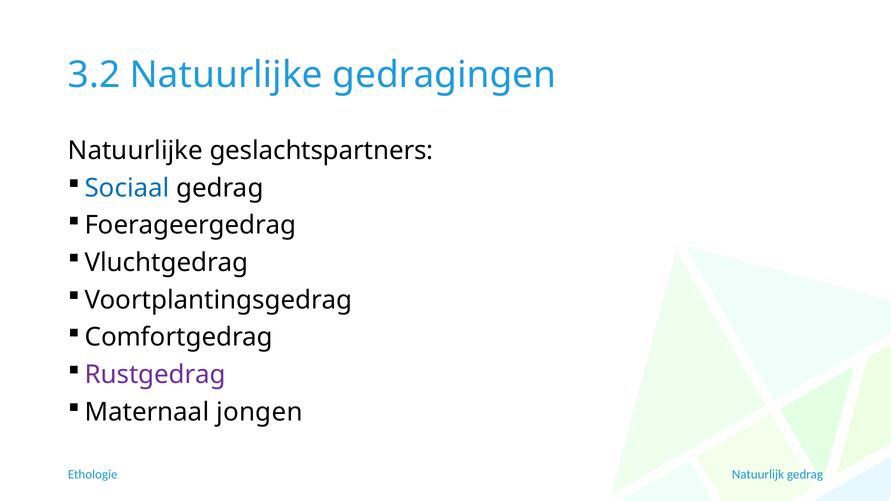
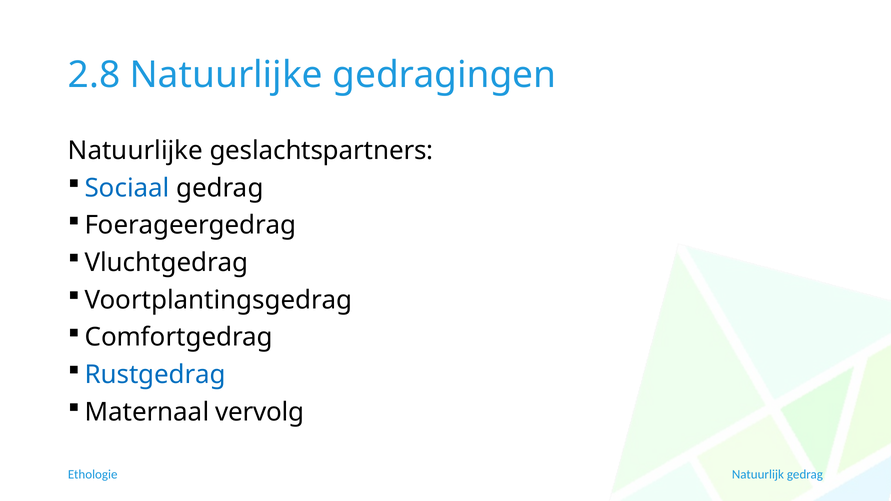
3.2: 3.2 -> 2.8
Rustgedrag colour: purple -> blue
jongen: jongen -> vervolg
